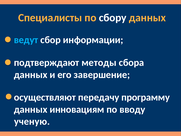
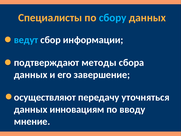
сбору colour: white -> light blue
программу: программу -> уточняться
ученую: ученую -> мнение
